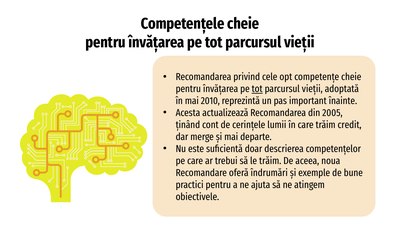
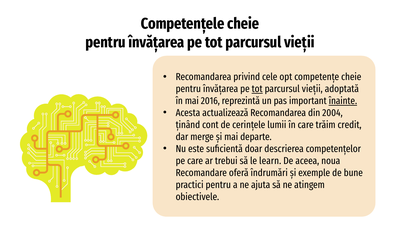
2010: 2010 -> 2016
înainte underline: none -> present
2005: 2005 -> 2004
le trăim: trăim -> learn
